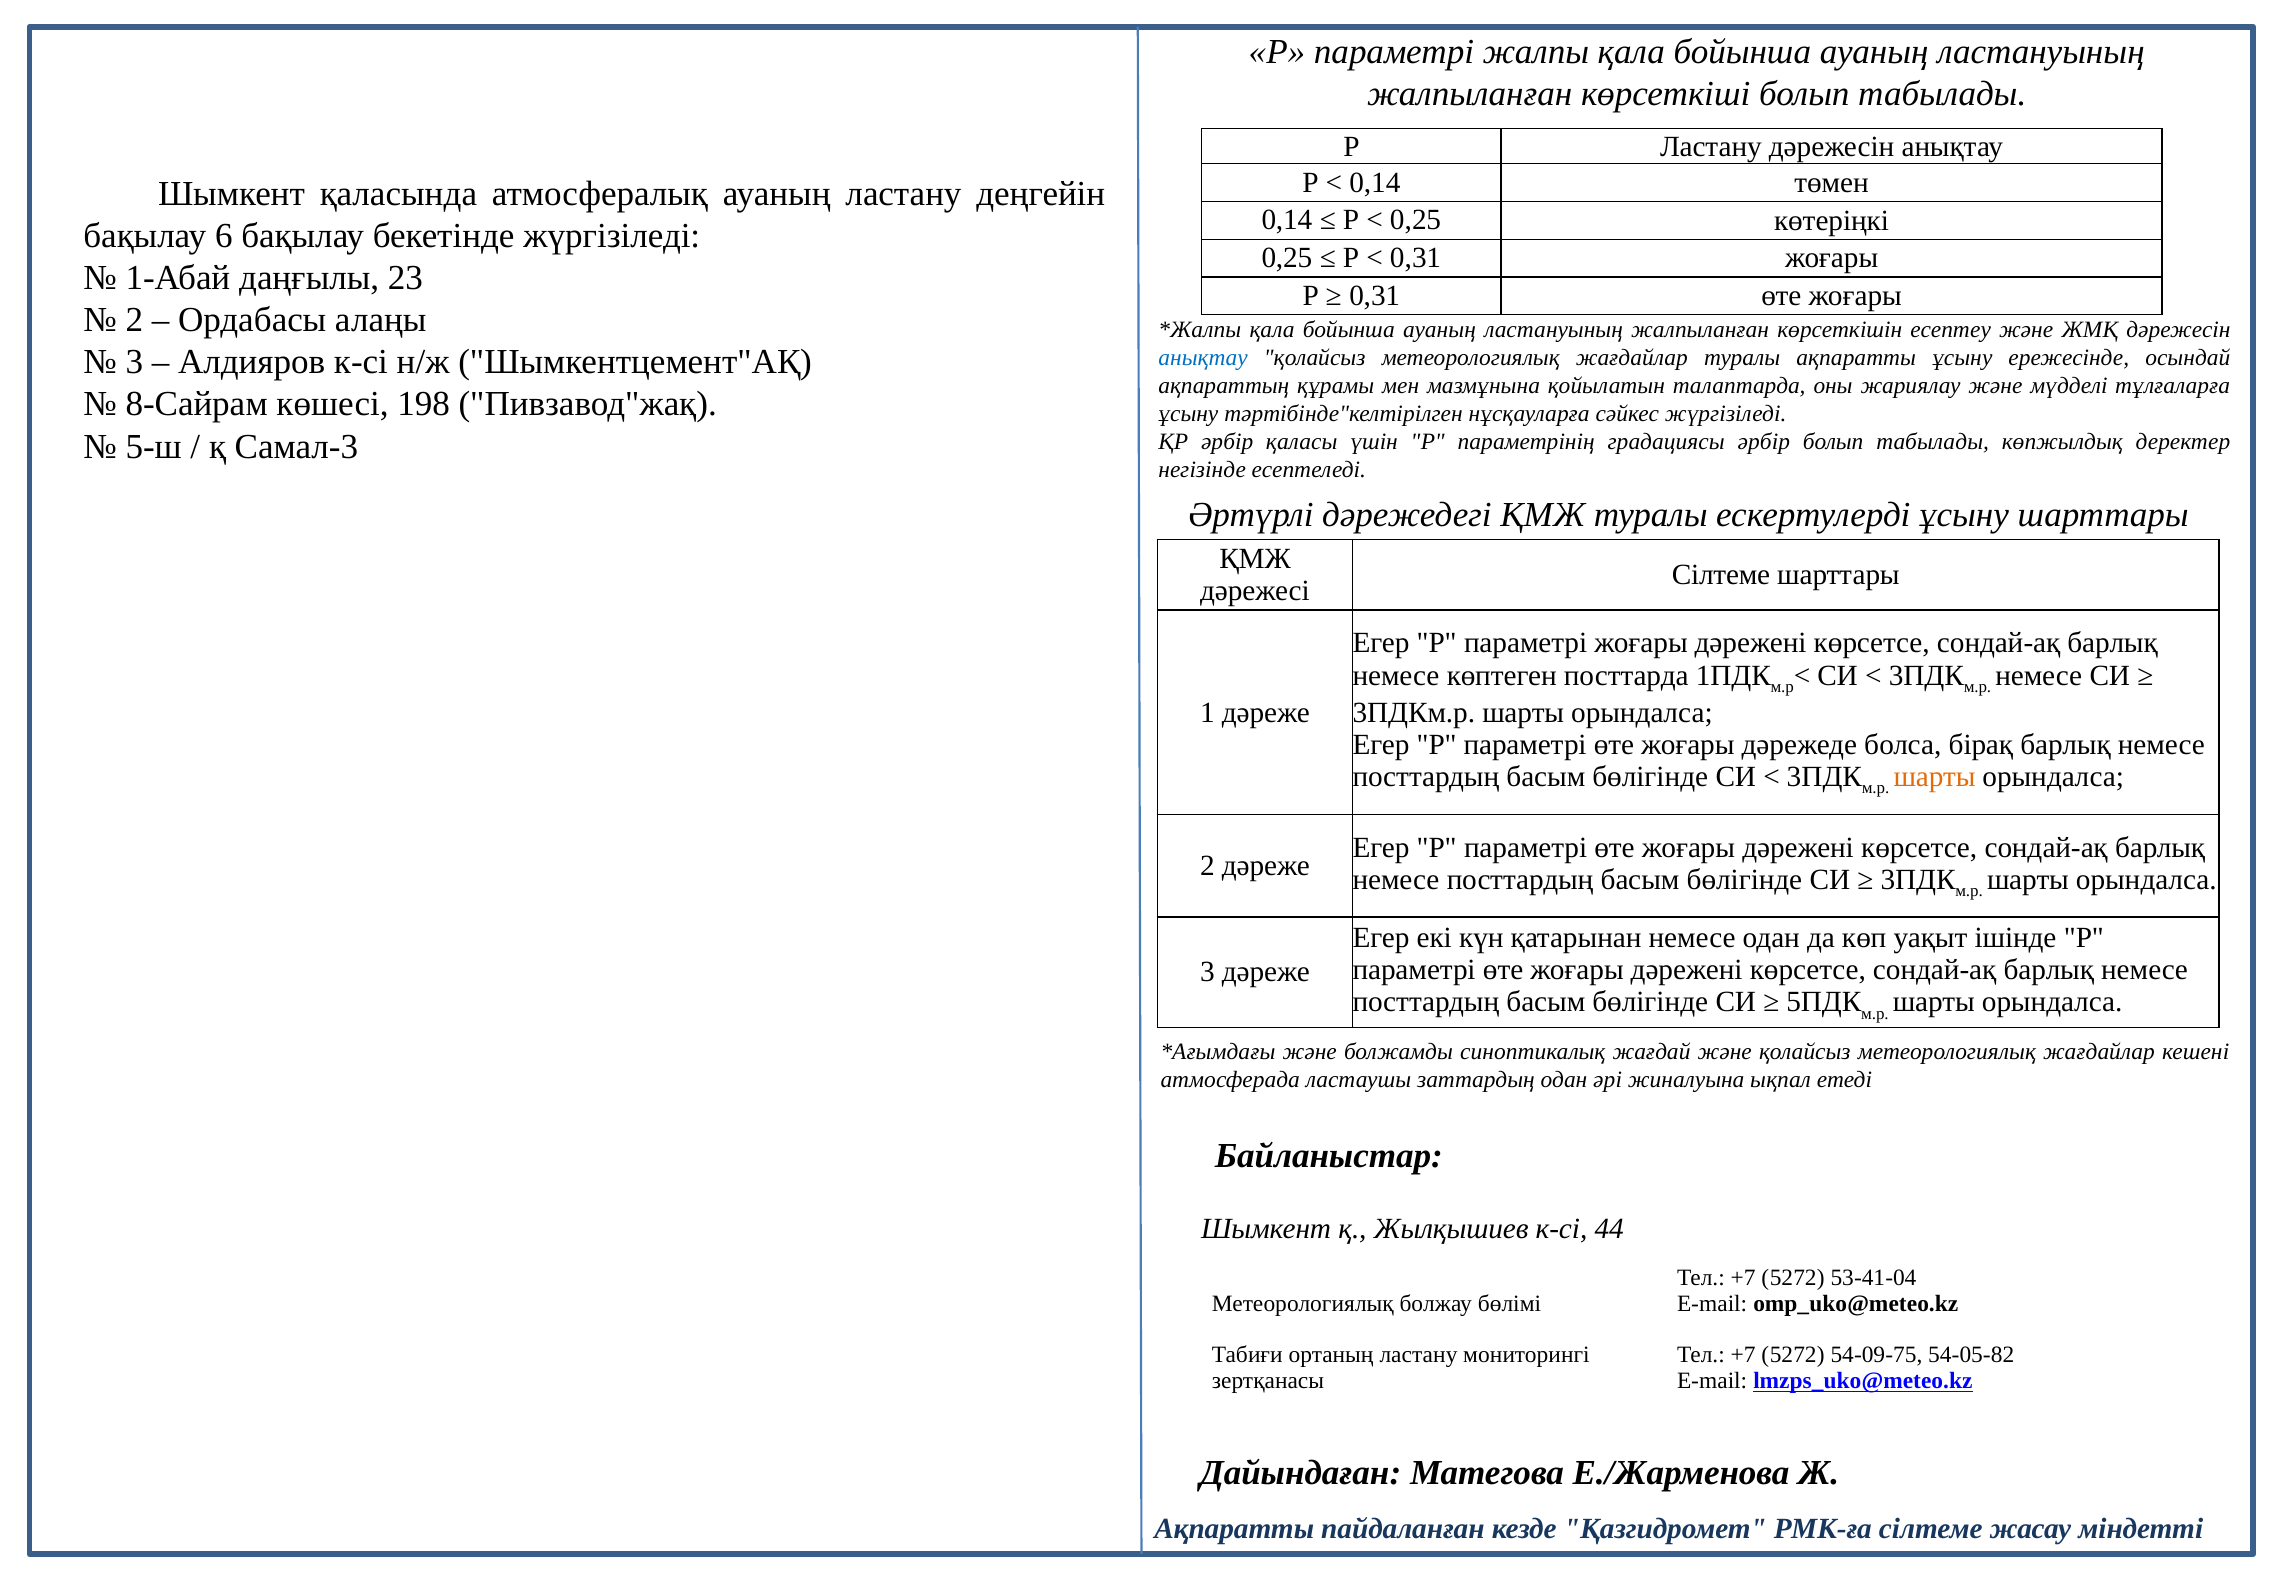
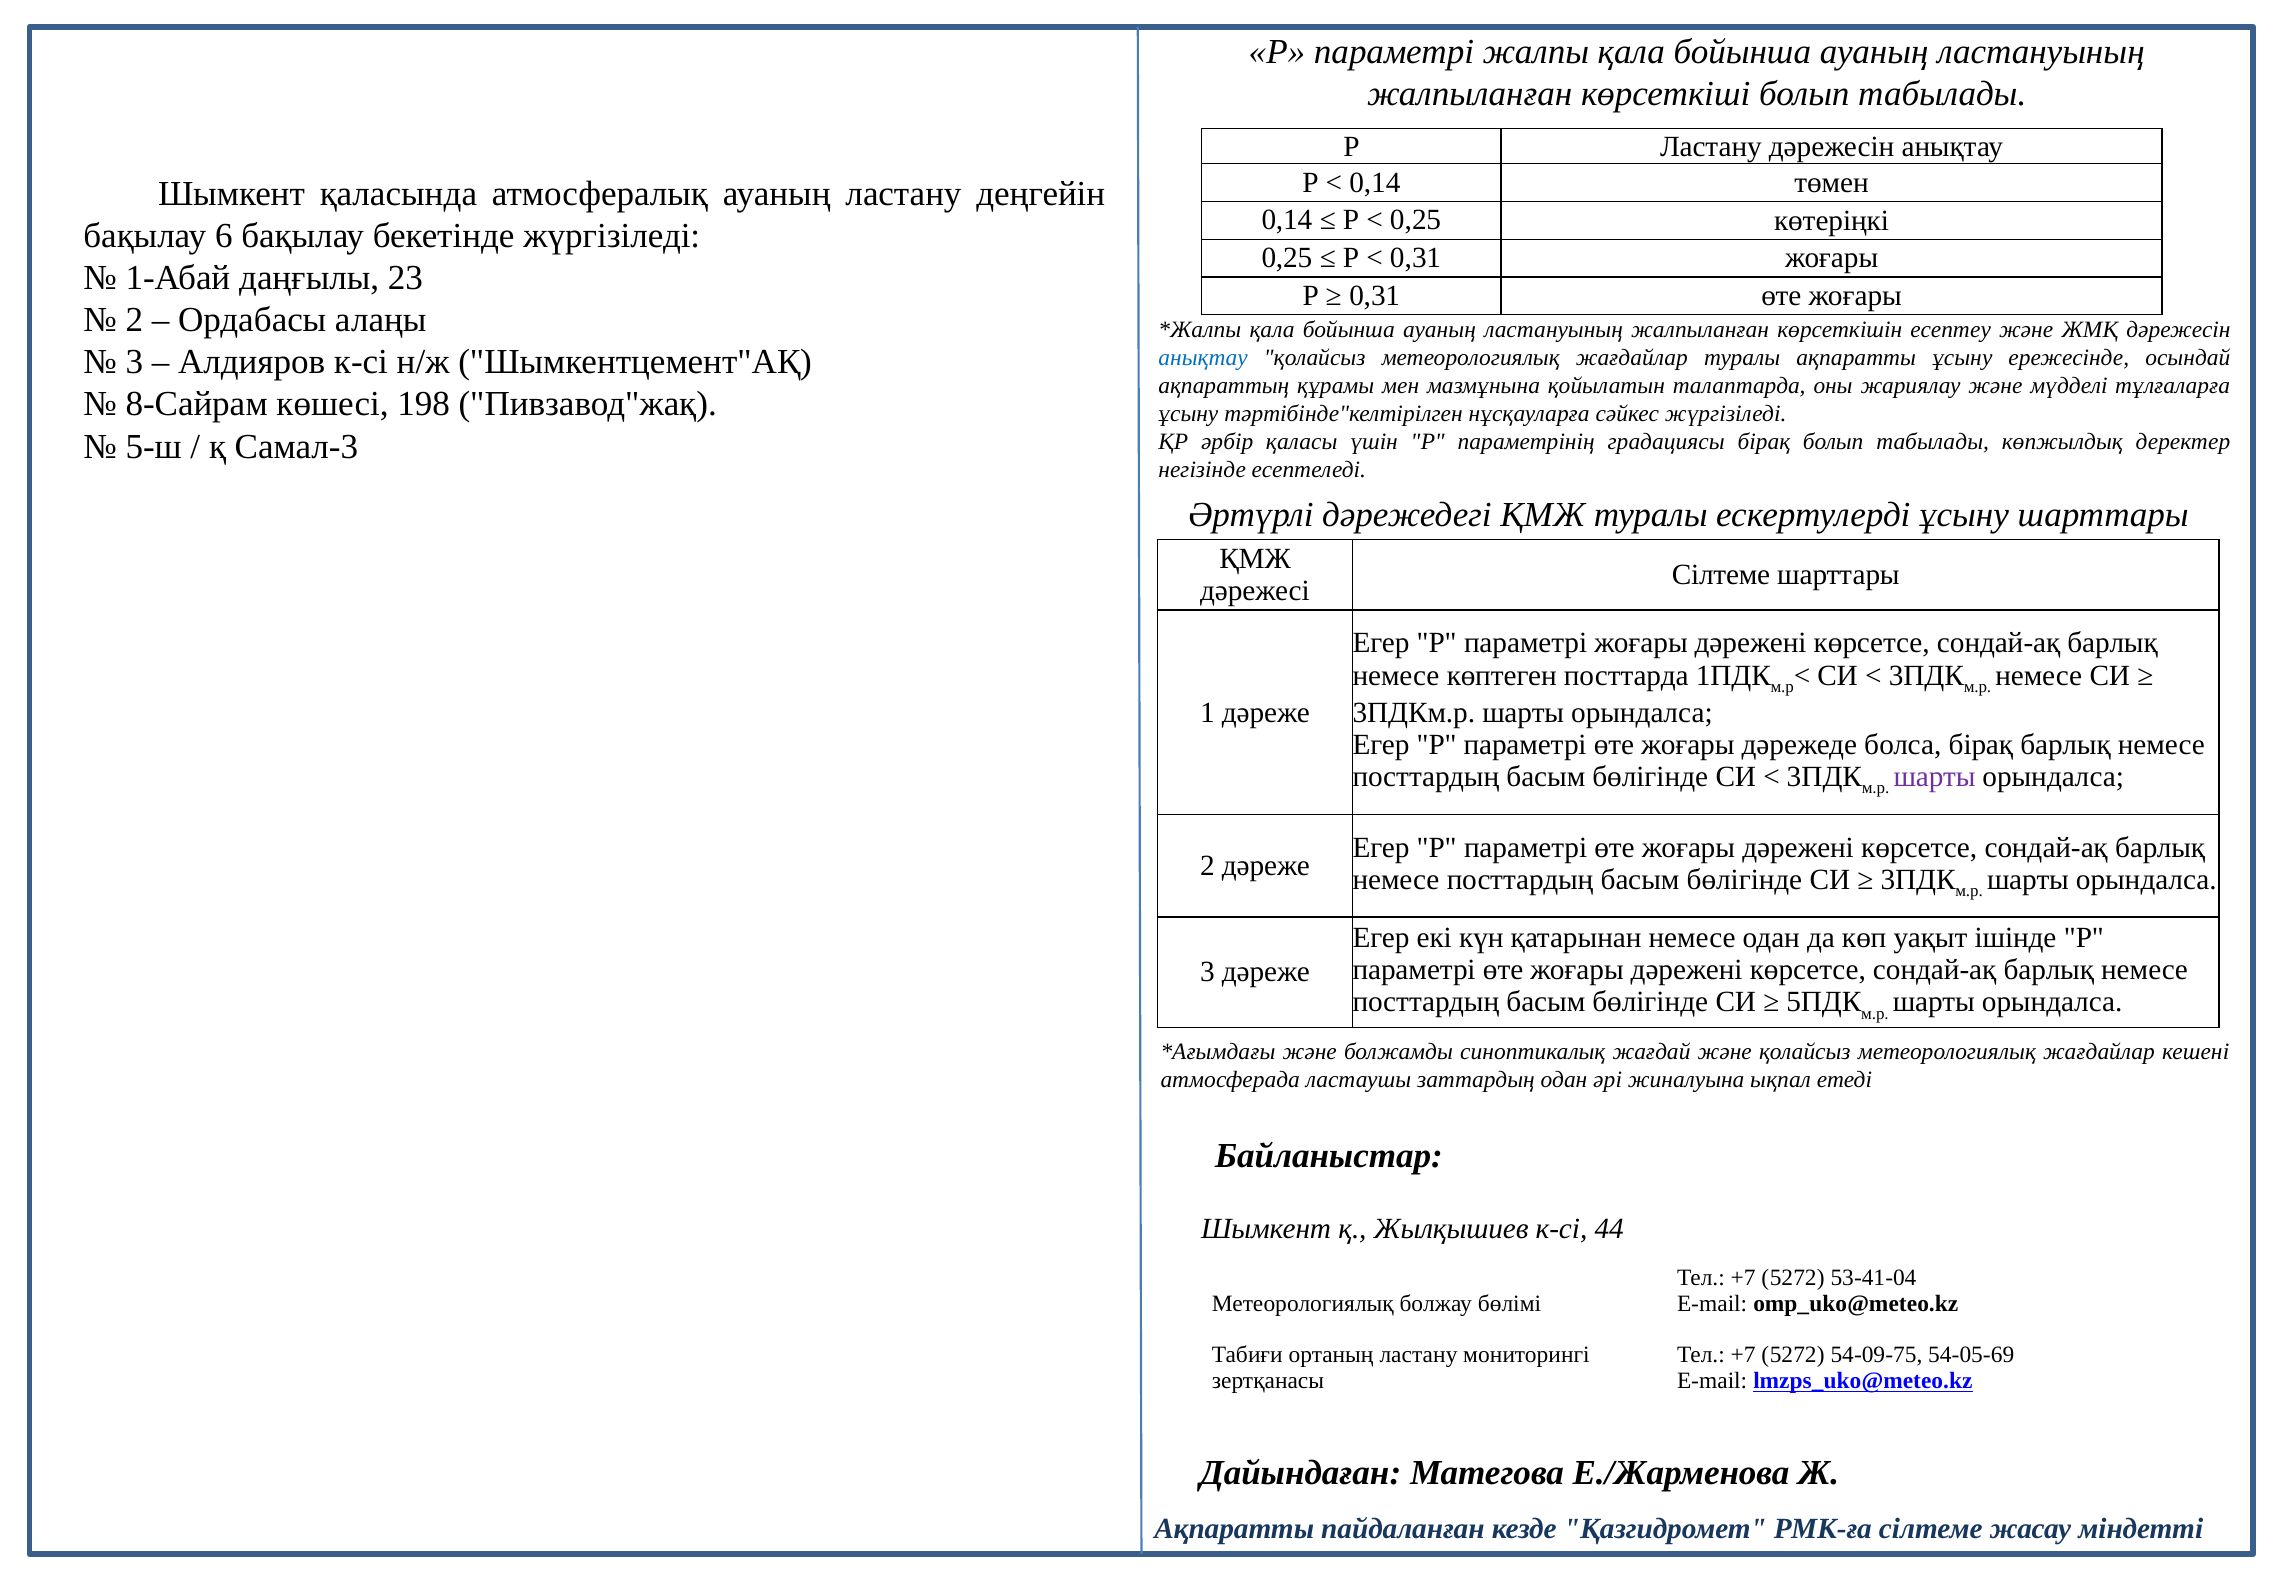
градациясы әрбір: әрбір -> бірақ
шарты at (1935, 777) colour: orange -> purple
54-05-82: 54-05-82 -> 54-05-69
